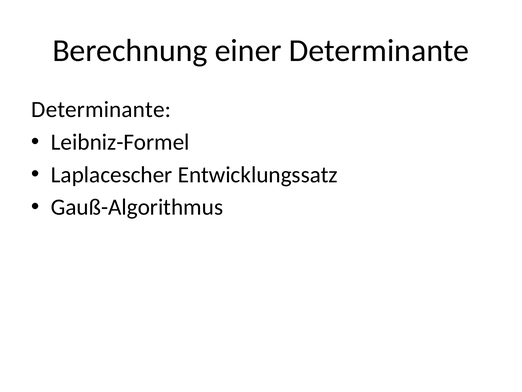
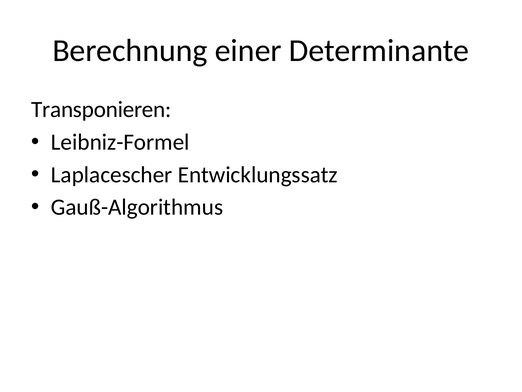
Determinante at (101, 110): Determinante -> Transponieren
